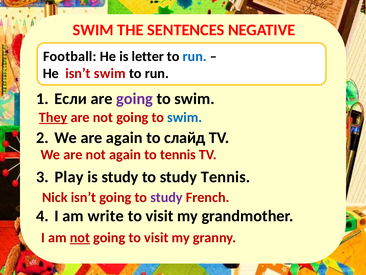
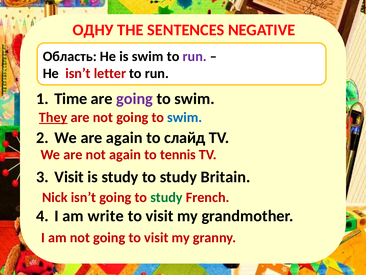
SWIM at (93, 30): SWIM -> ОДНУ
Football: Football -> Область
is letter: letter -> swim
run at (195, 56) colour: blue -> purple
isn’t swim: swim -> letter
Если: Если -> Time
Play at (69, 177): Play -> Visit
study Tennis: Tennis -> Britain
study at (167, 197) colour: purple -> green
not at (80, 237) underline: present -> none
